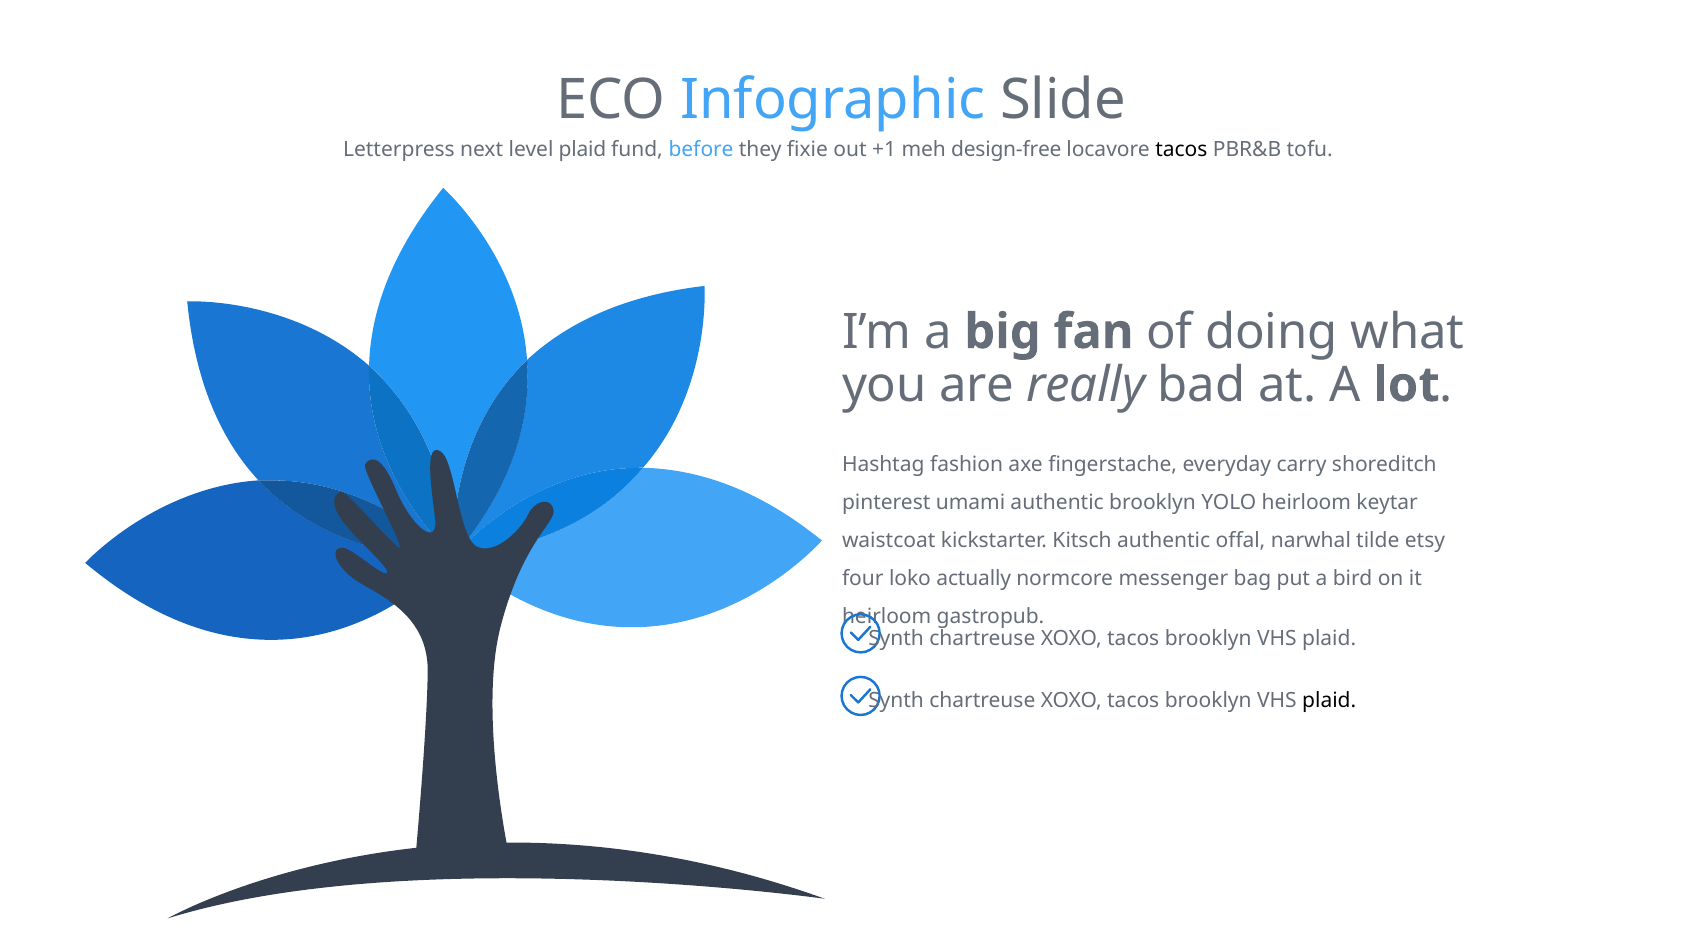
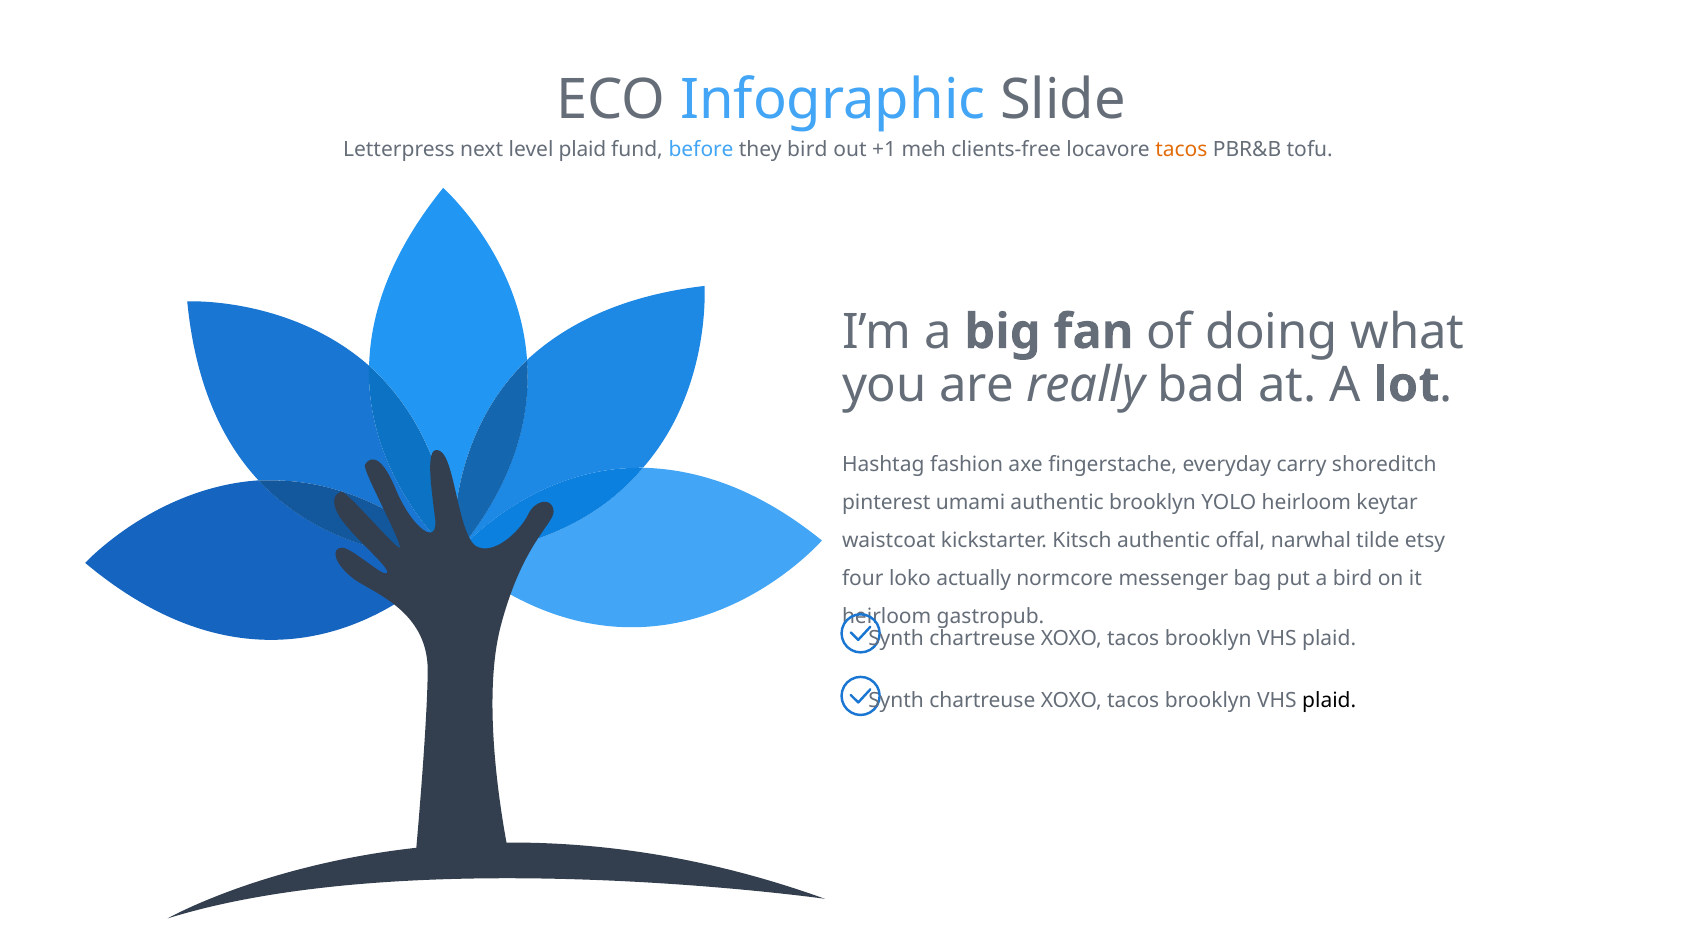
they fixie: fixie -> bird
design-free: design-free -> clients-free
tacos at (1181, 150) colour: black -> orange
